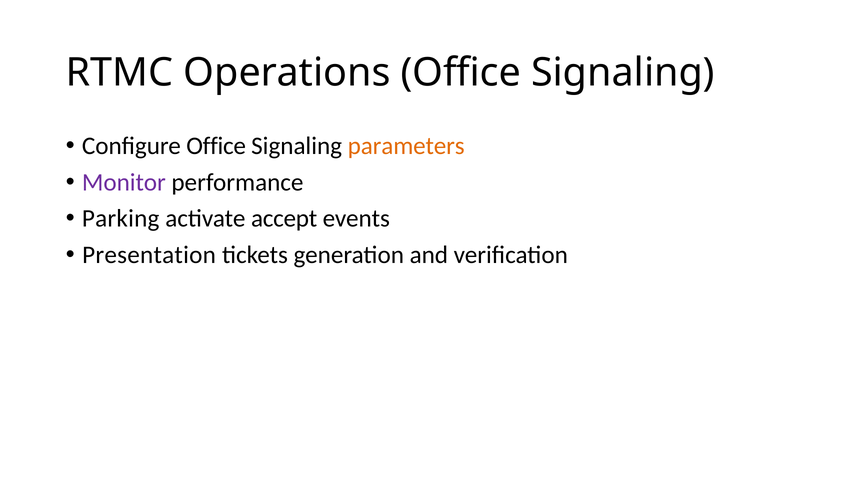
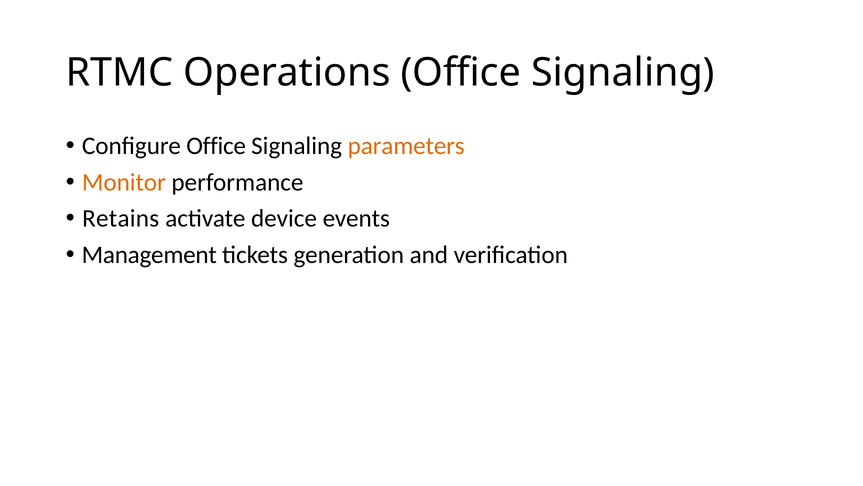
Monitor colour: purple -> orange
Parking: Parking -> Retains
accept: accept -> device
Presentation: Presentation -> Management
